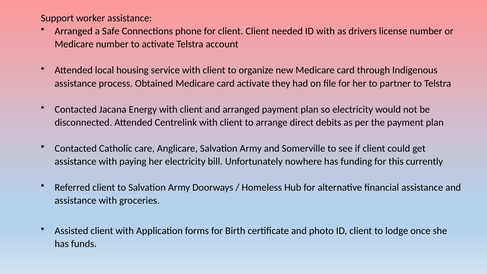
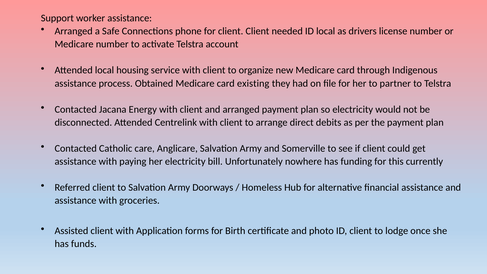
ID with: with -> local
card activate: activate -> existing
